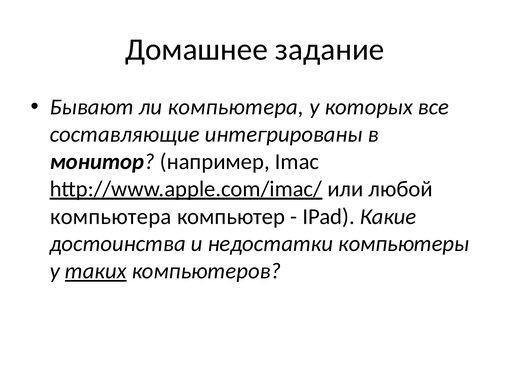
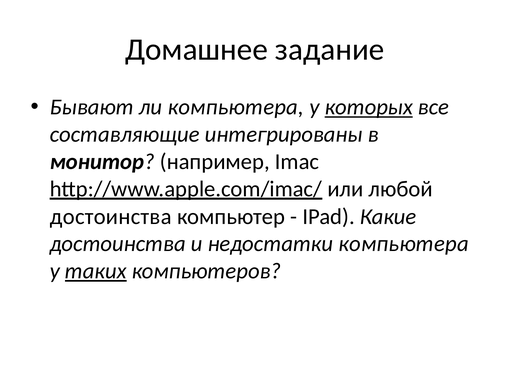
которых underline: none -> present
компьютера at (111, 216): компьютера -> достоинства
недостатки компьютеры: компьютеры -> компьютера
